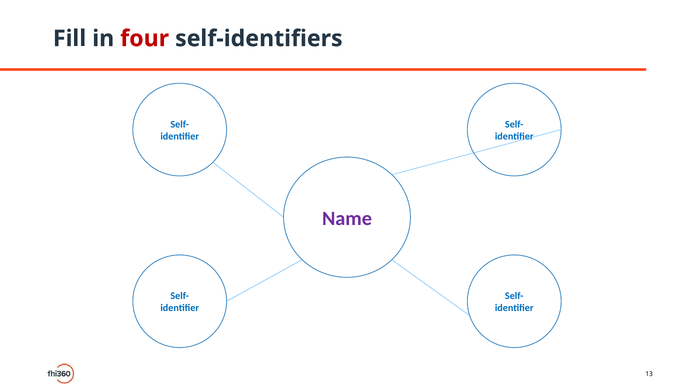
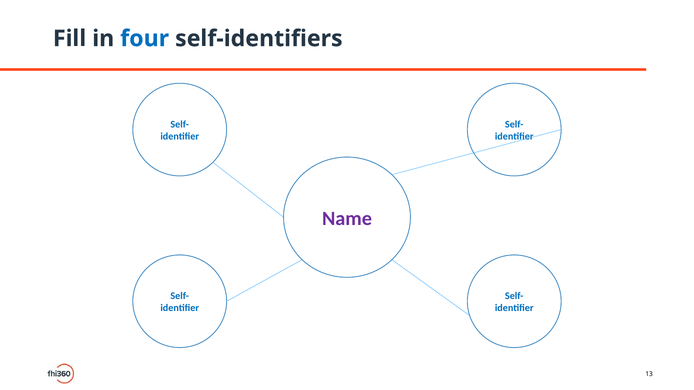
four colour: red -> blue
